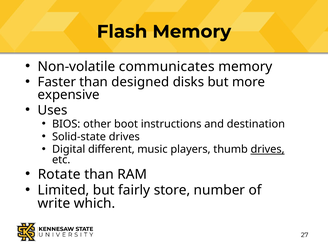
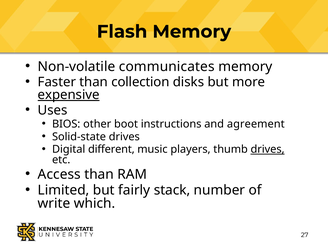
designed: designed -> collection
expensive underline: none -> present
destination: destination -> agreement
Rotate: Rotate -> Access
store: store -> stack
